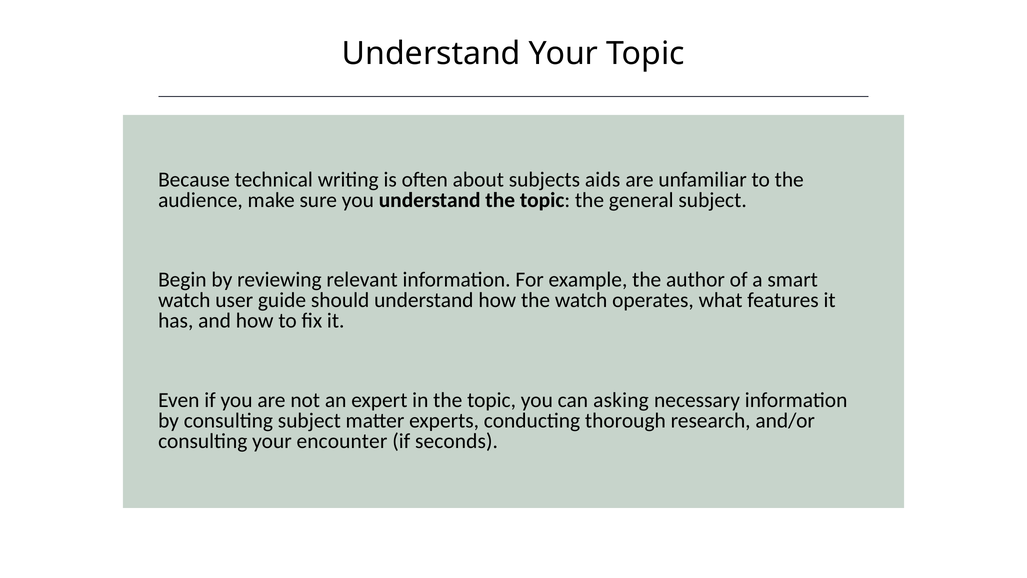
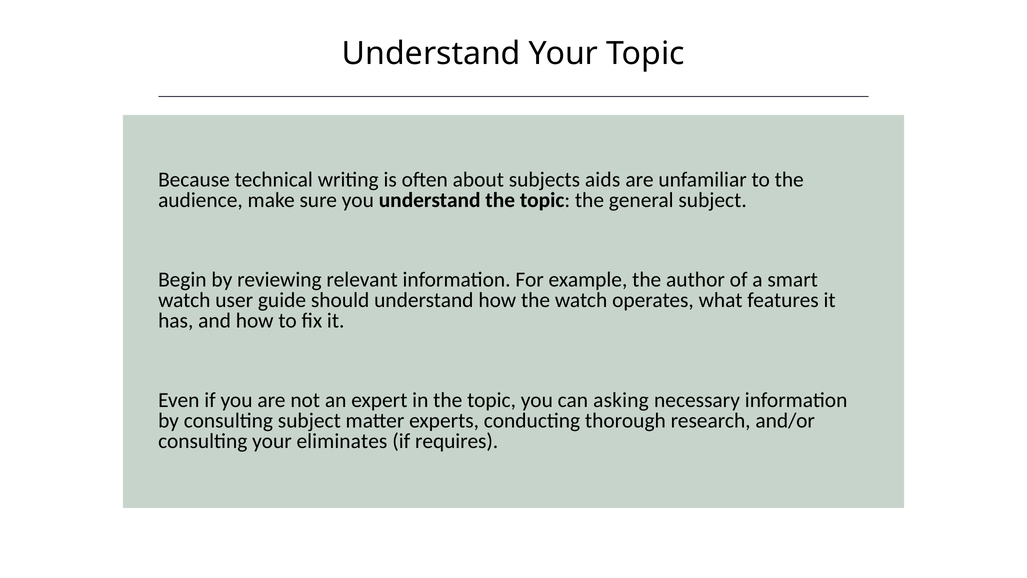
encounter: encounter -> eliminates
seconds: seconds -> requires
